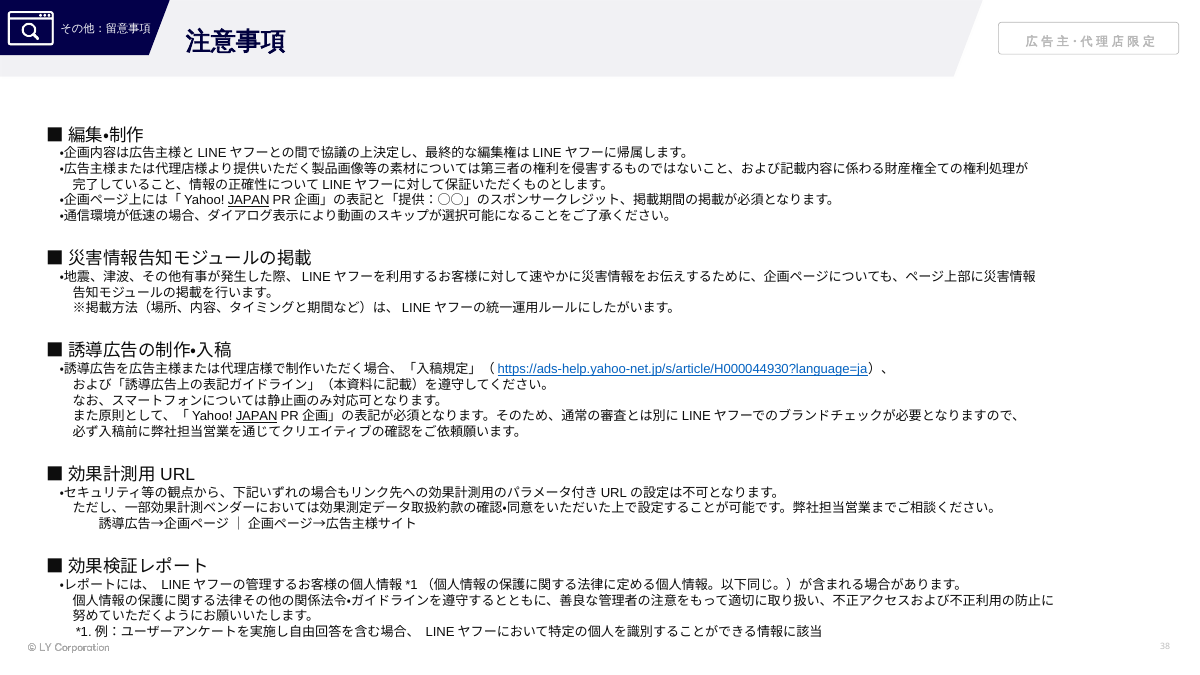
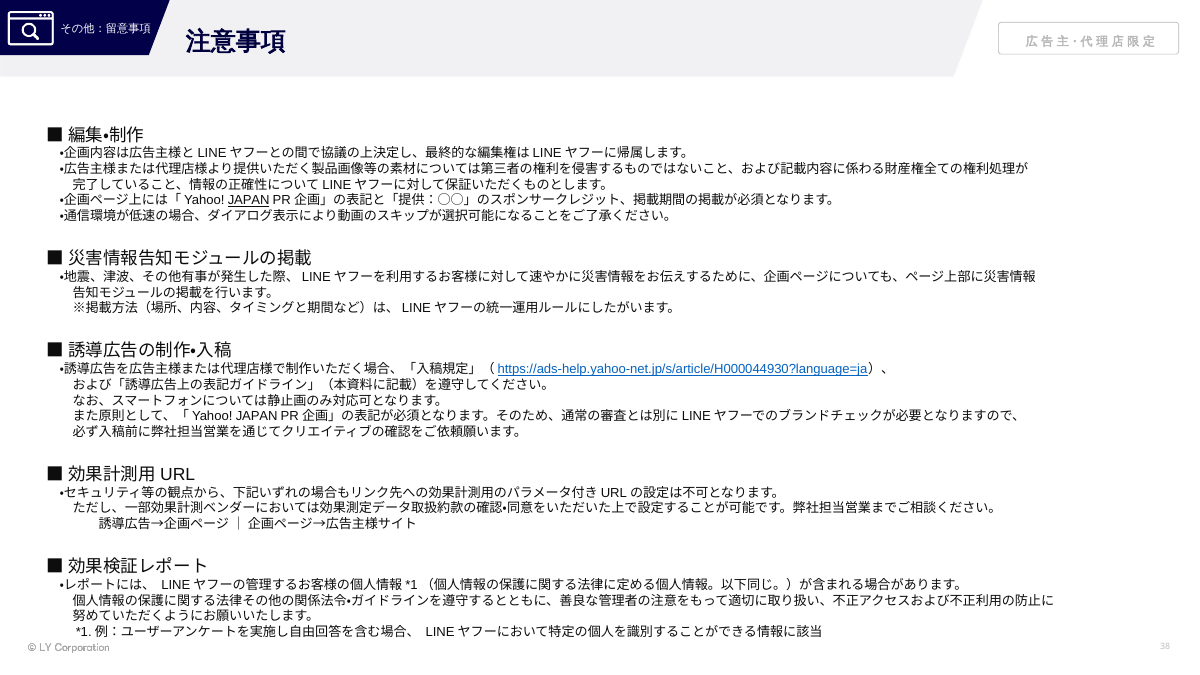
JAPAN at (257, 416) underline: present -> none
